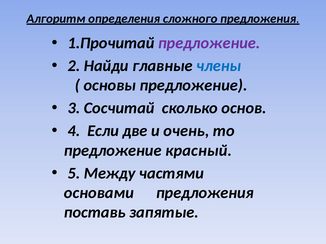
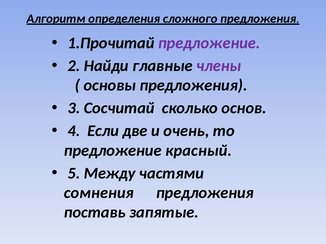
члены colour: blue -> purple
основы предложение: предложение -> предложения
основами: основами -> сомнения
